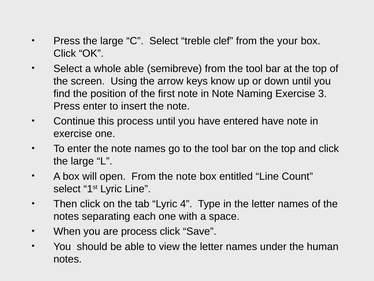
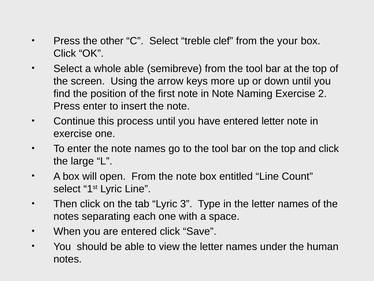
Press the large: large -> other
know: know -> more
3: 3 -> 2
entered have: have -> letter
4: 4 -> 3
are process: process -> entered
